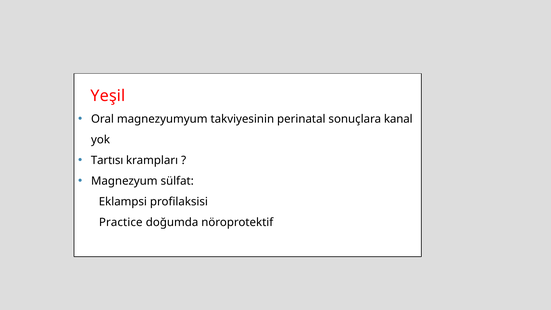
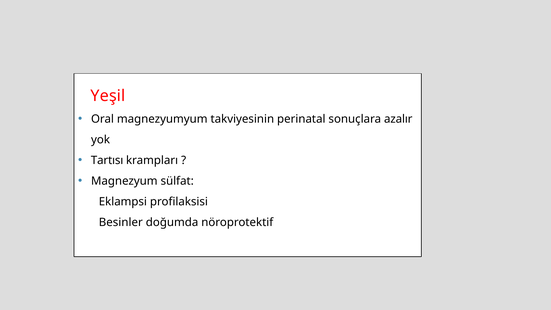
kanal: kanal -> azalır
Practice: Practice -> Besinler
